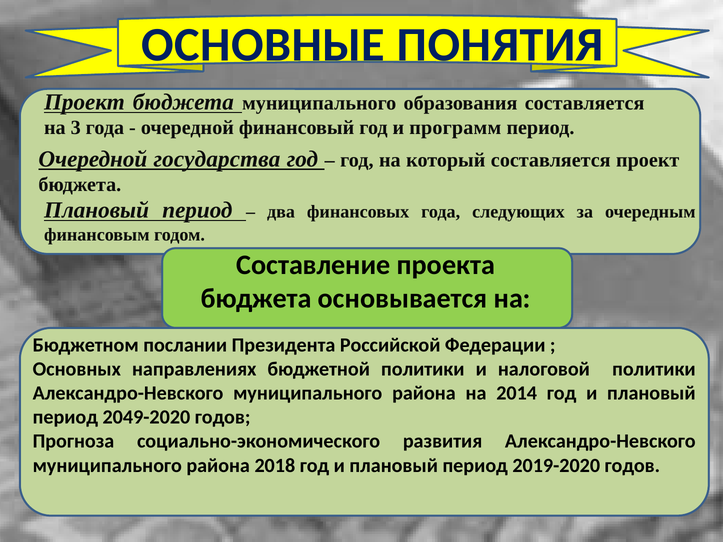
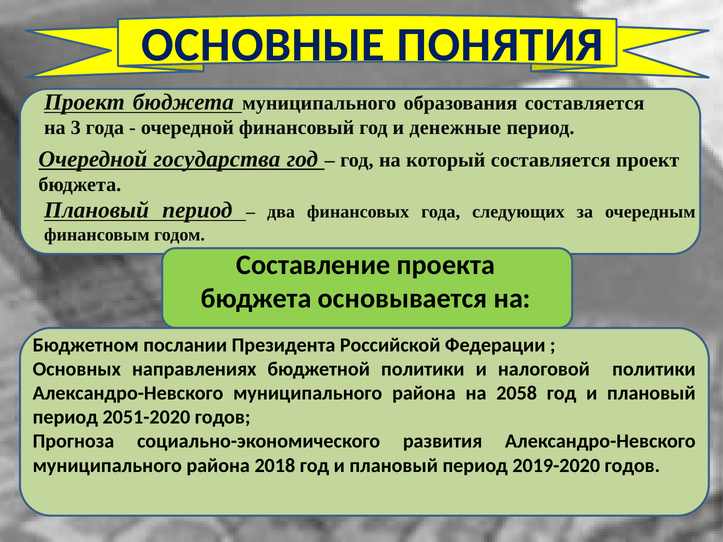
программ: программ -> денежные
2014: 2014 -> 2058
2049-2020: 2049-2020 -> 2051-2020
